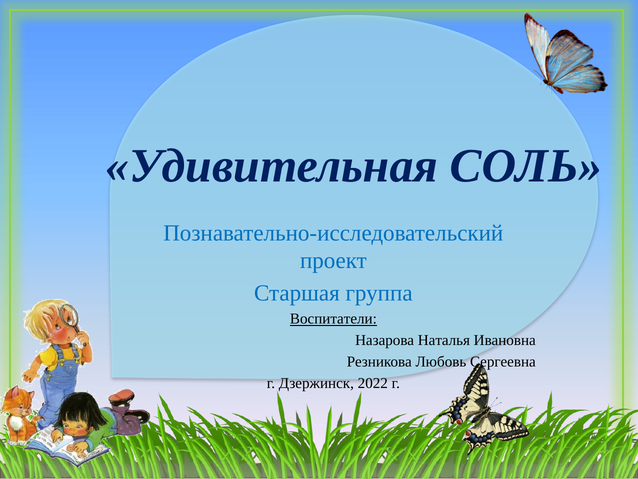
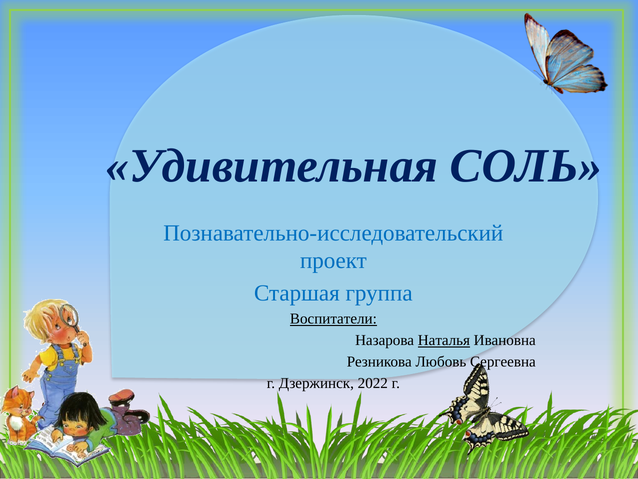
Наталья underline: none -> present
